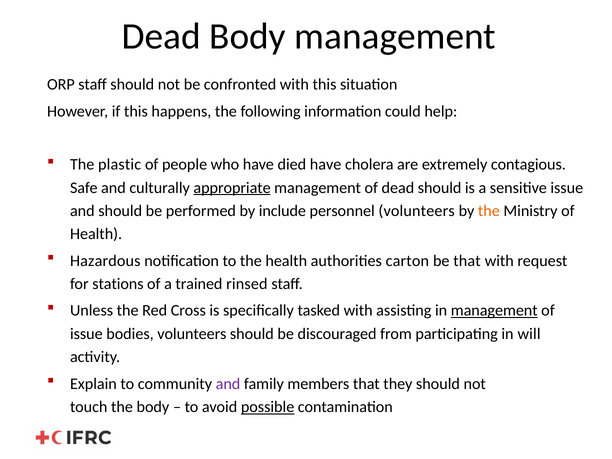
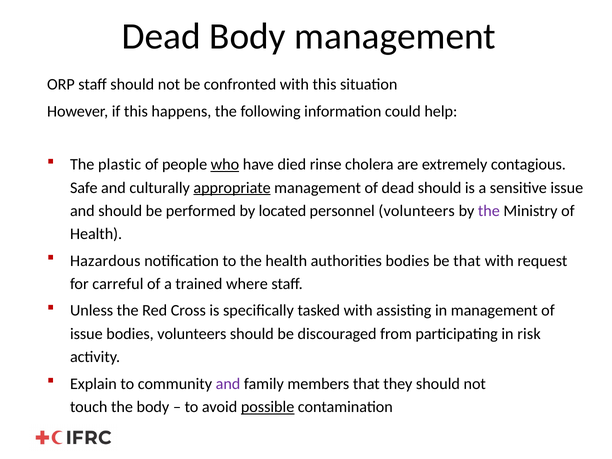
who underline: none -> present
died have: have -> rinse
include: include -> located
the at (489, 211) colour: orange -> purple
authorities carton: carton -> bodies
stations: stations -> carreful
rinsed: rinsed -> where
management at (494, 311) underline: present -> none
will: will -> risk
